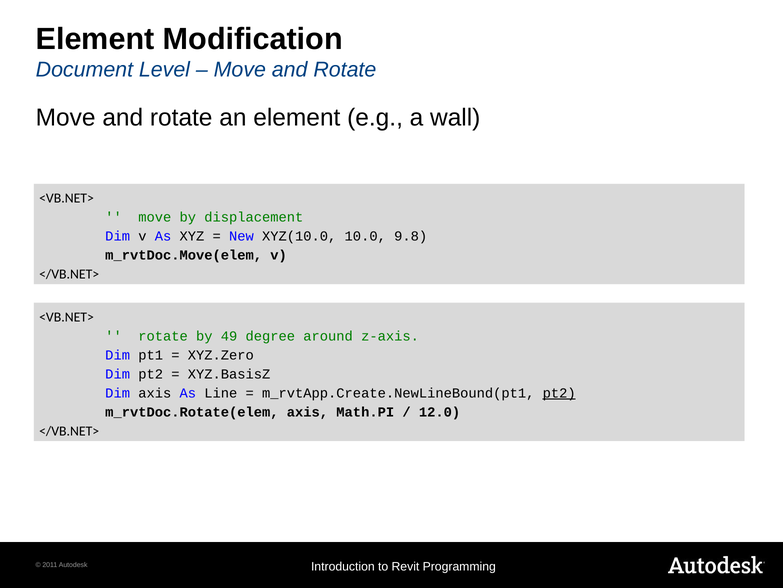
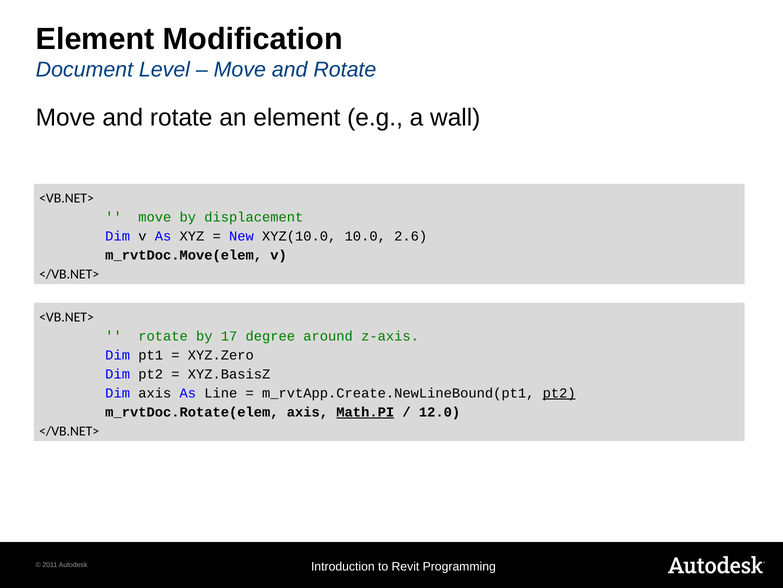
9.8: 9.8 -> 2.6
49: 49 -> 17
Math.PI underline: none -> present
